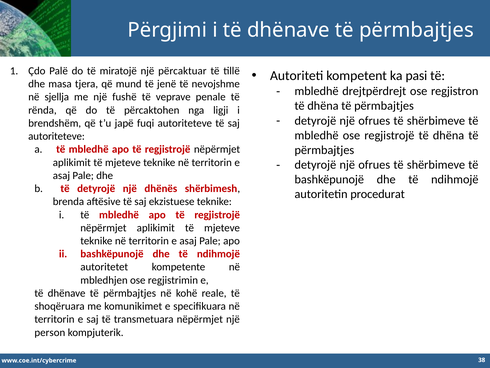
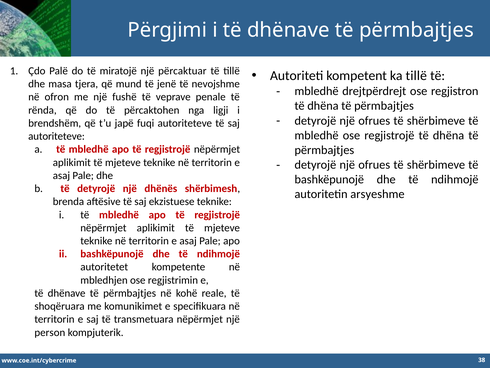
ka pasi: pasi -> tillë
sjellja: sjellja -> ofron
procedurat: procedurat -> arsyeshme
